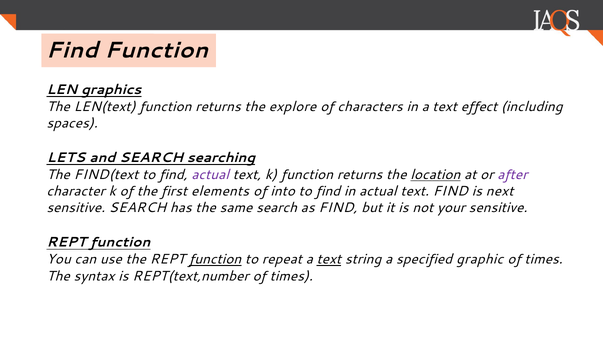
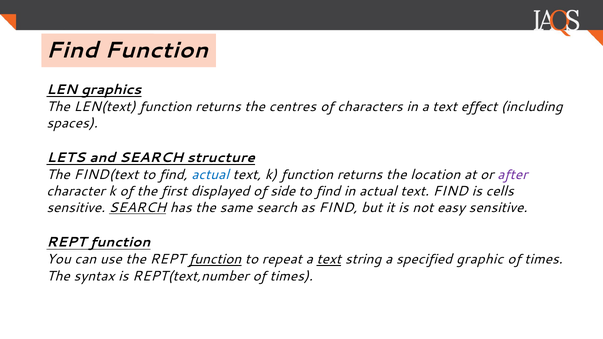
explore: explore -> centres
searching: searching -> structure
actual at (210, 175) colour: purple -> blue
location underline: present -> none
elements: elements -> displayed
into: into -> side
next: next -> cells
SEARCH at (138, 208) underline: none -> present
your: your -> easy
